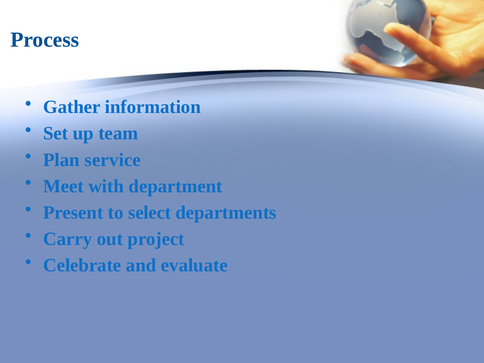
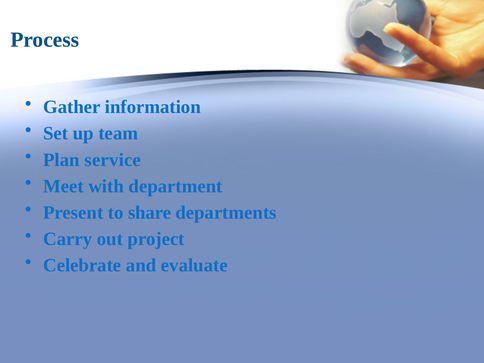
select: select -> share
